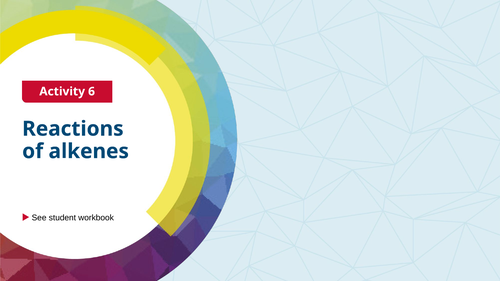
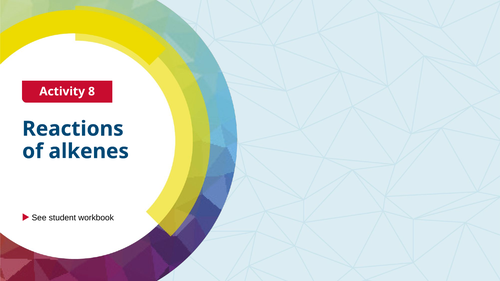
6: 6 -> 8
